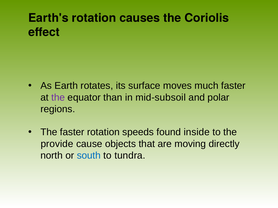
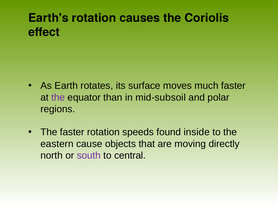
provide: provide -> eastern
south colour: blue -> purple
tundra: tundra -> central
